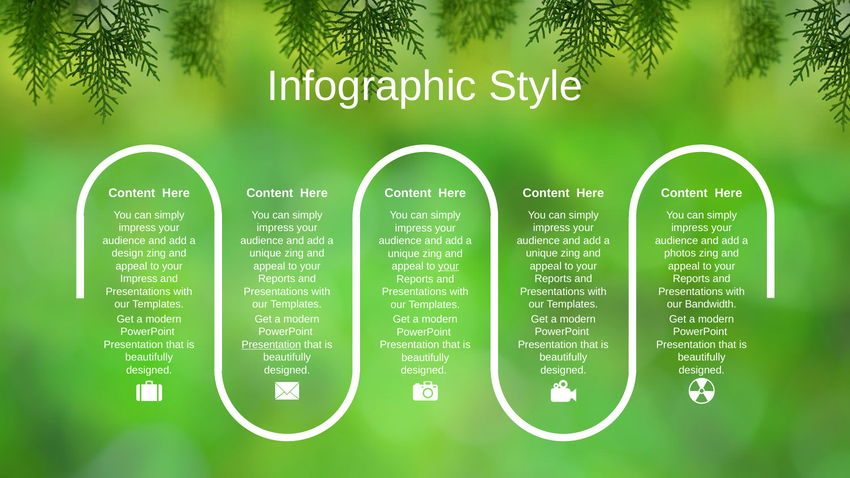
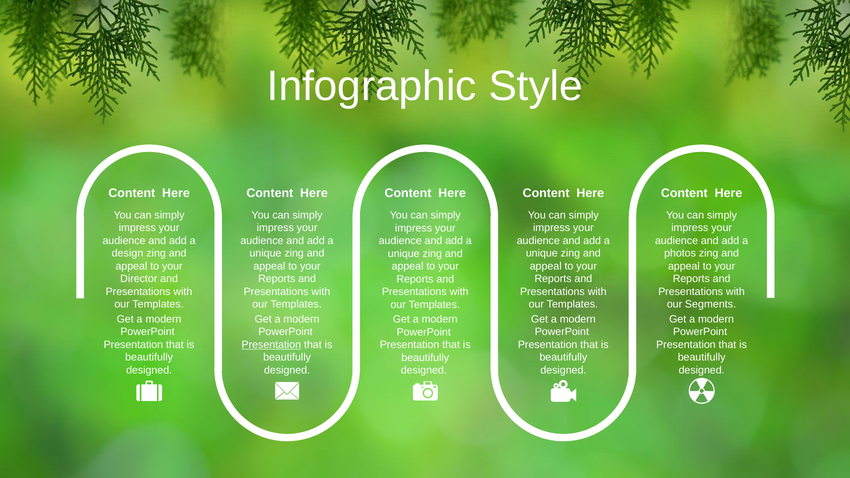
your at (449, 266) underline: present -> none
Impress at (139, 279): Impress -> Director
Bandwidth: Bandwidth -> Segments
